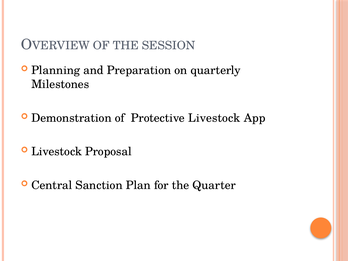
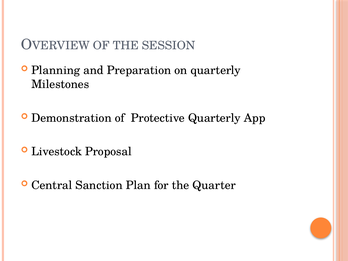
Protective Livestock: Livestock -> Quarterly
